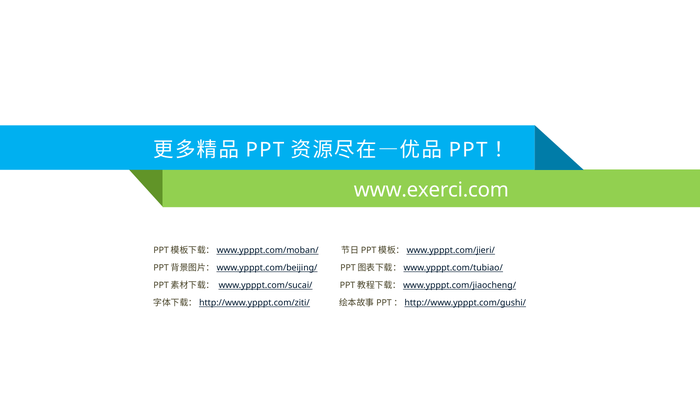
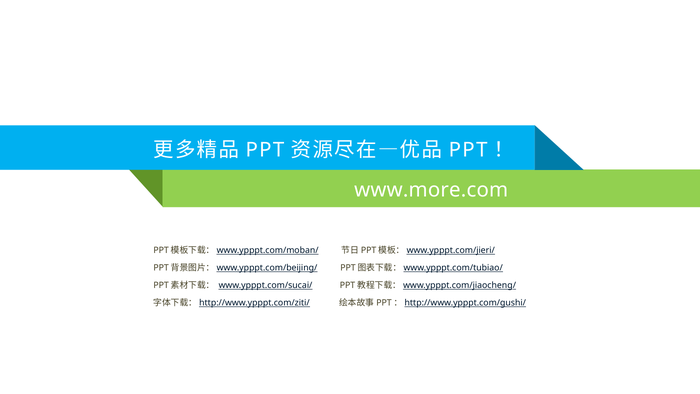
www.exerci.com: www.exerci.com -> www.more.com
